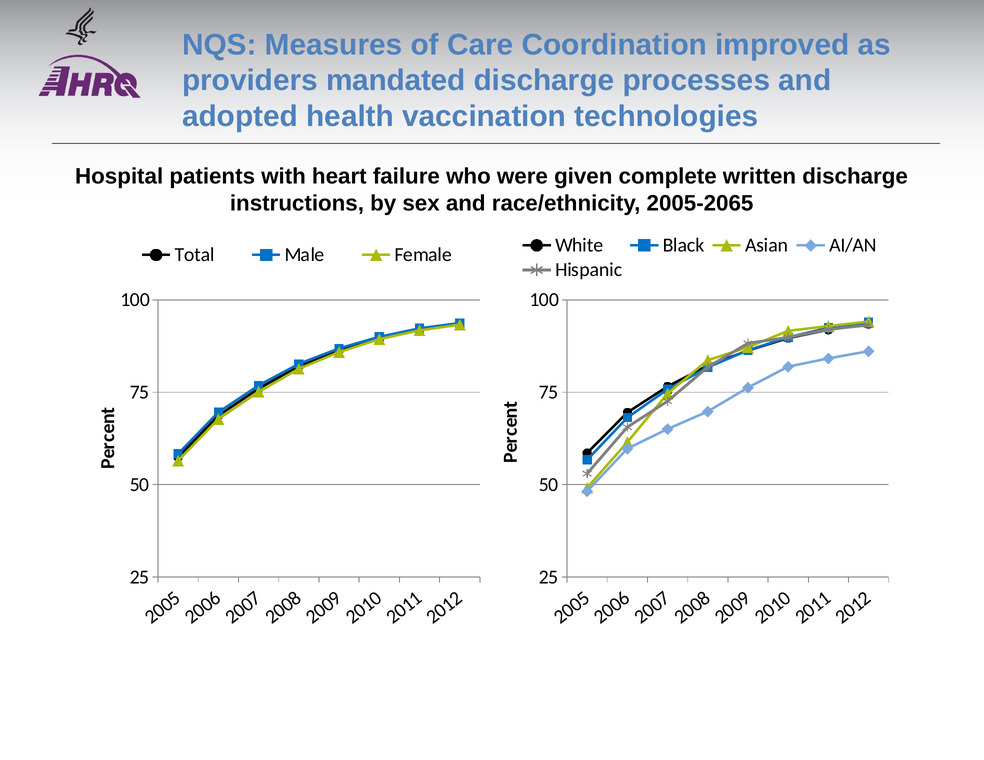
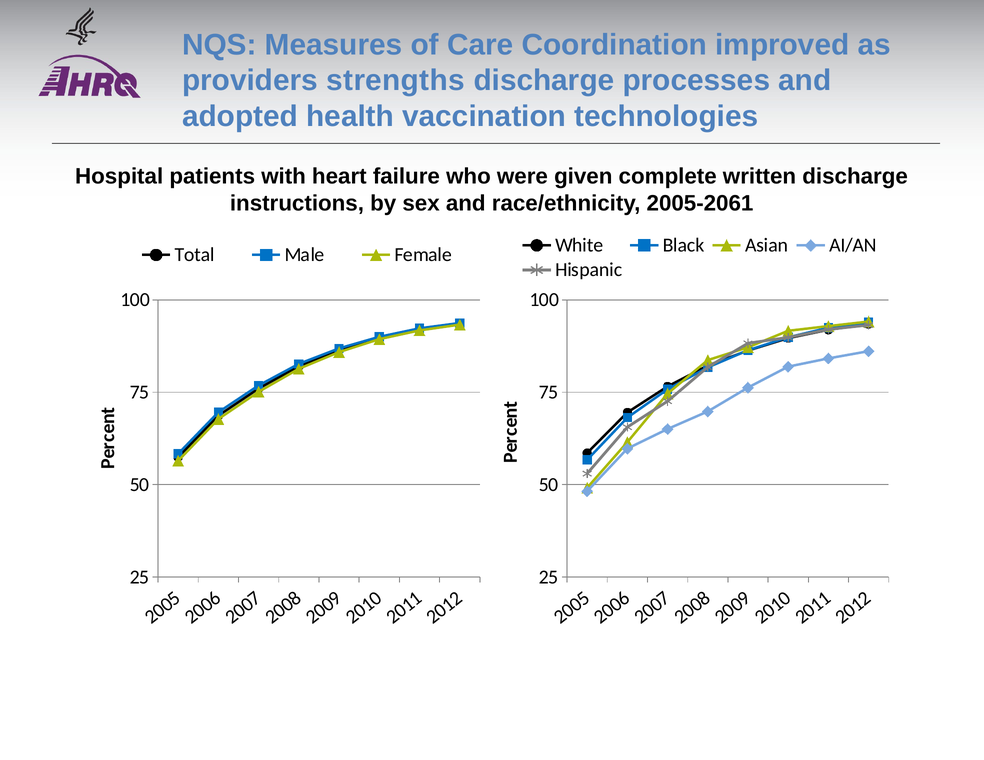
mandated: mandated -> strengths
2005-2065: 2005-2065 -> 2005-2061
